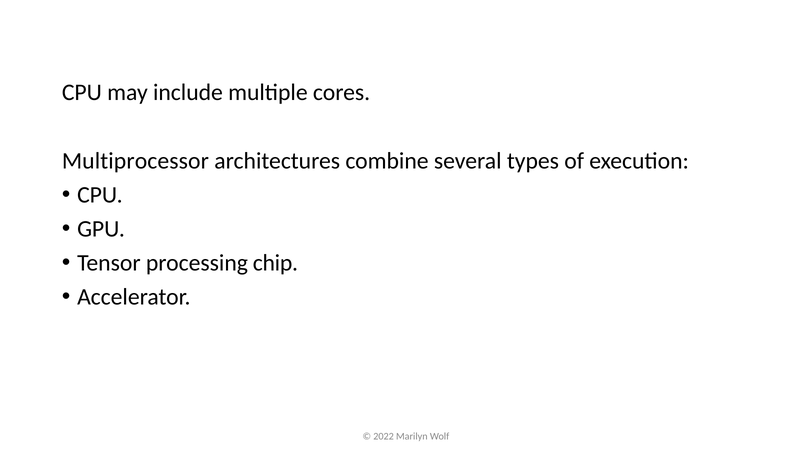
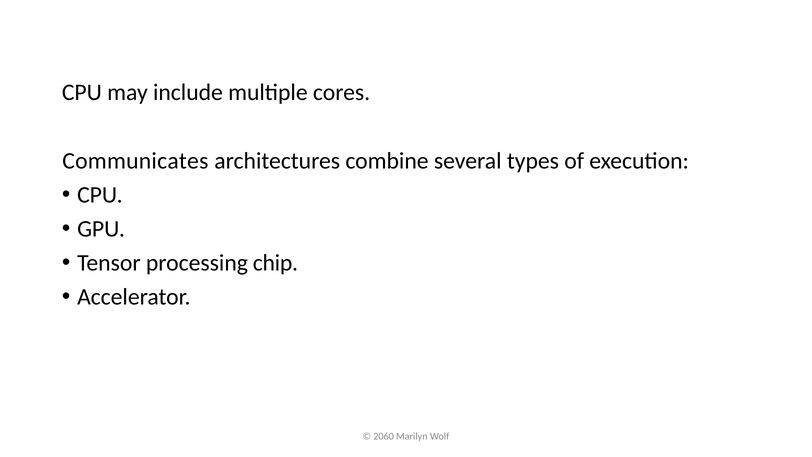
Multiprocessor: Multiprocessor -> Communicates
2022: 2022 -> 2060
